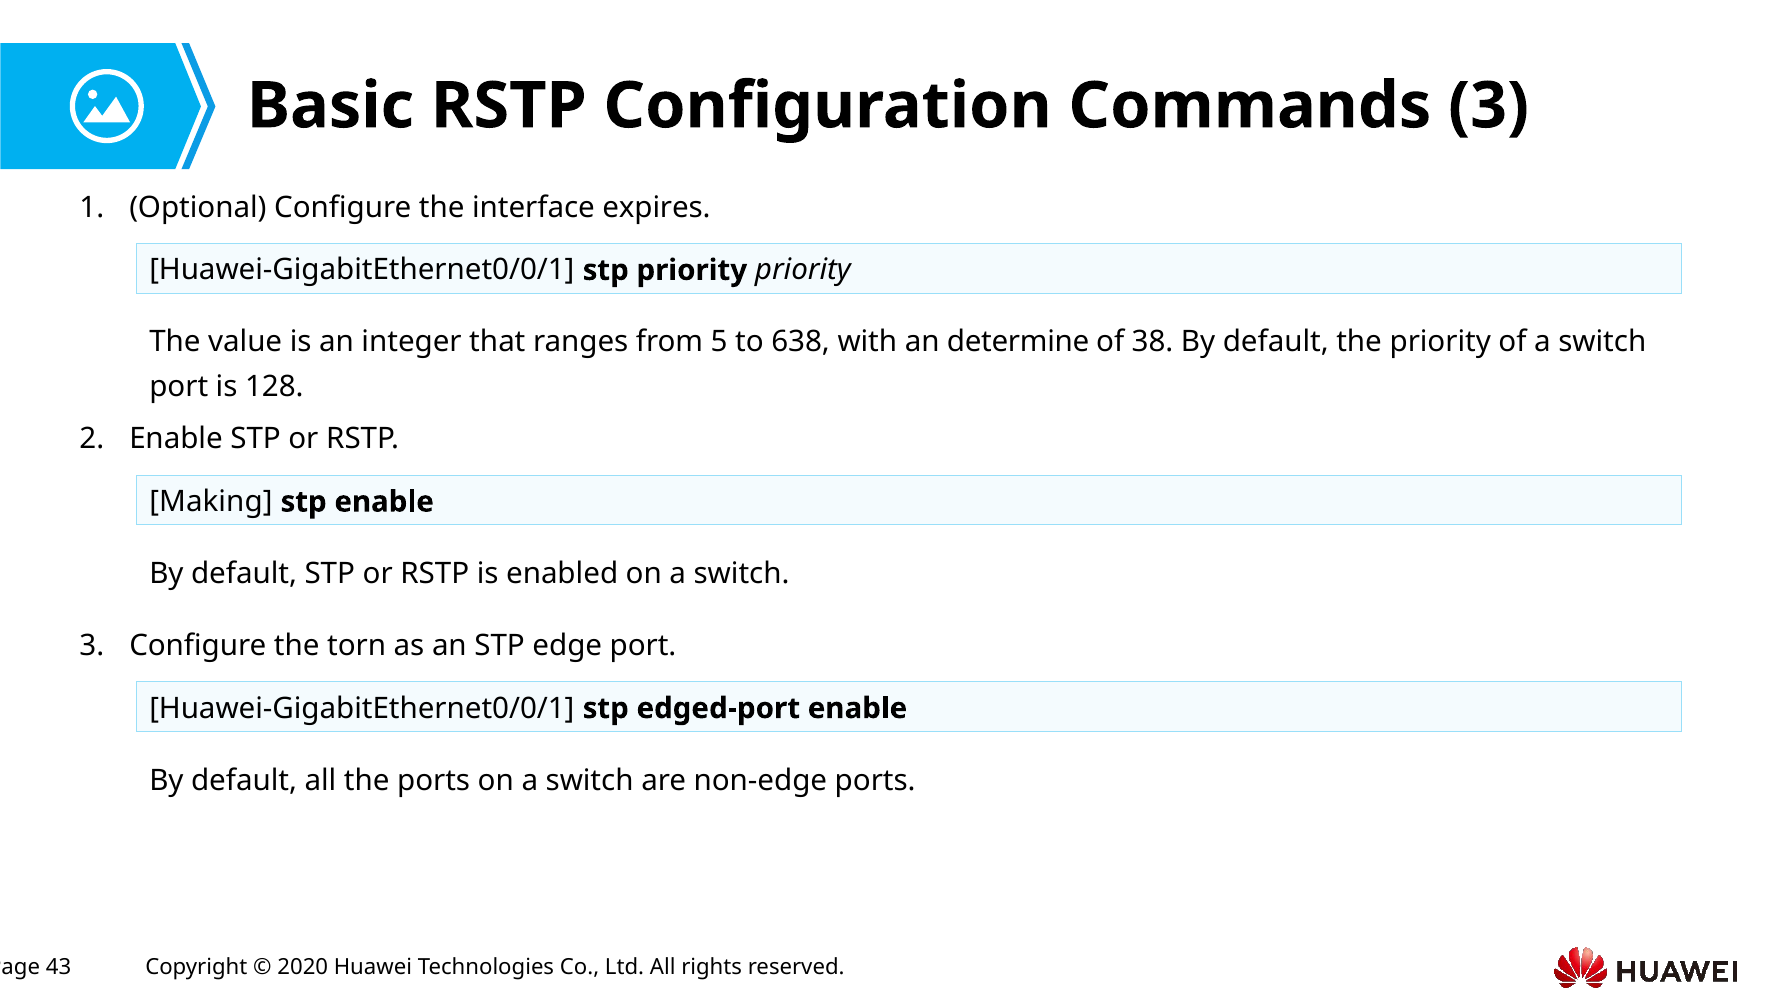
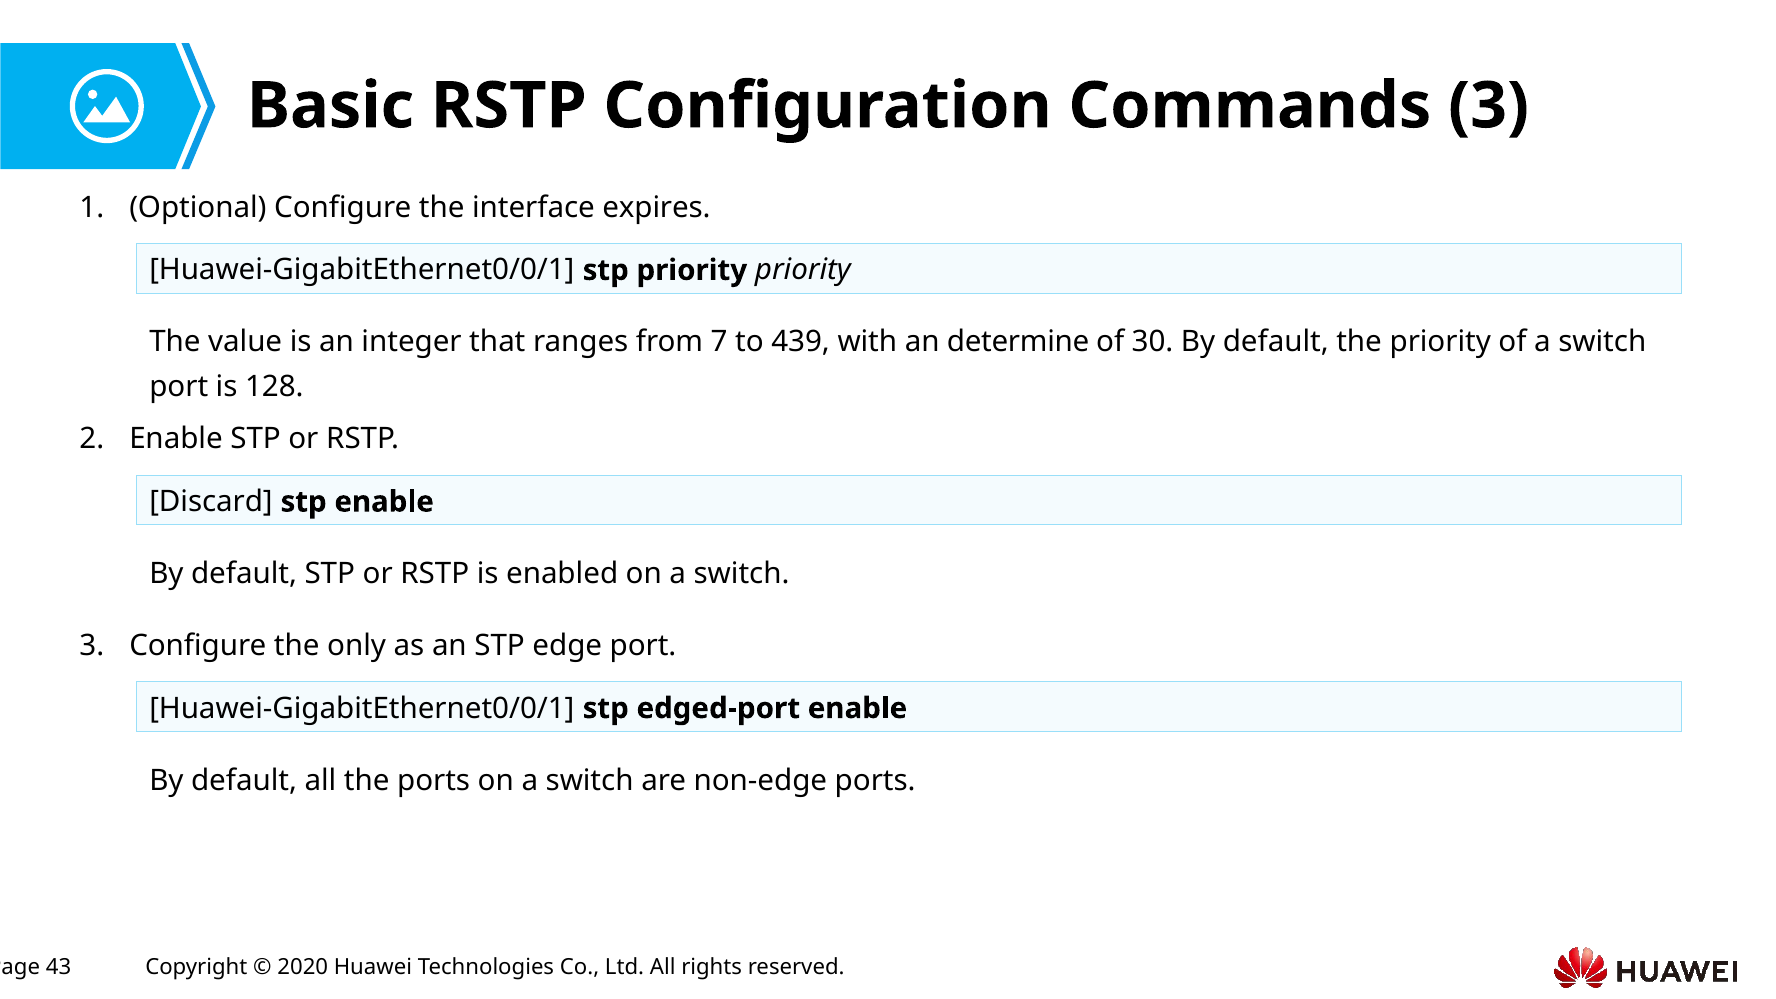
5: 5 -> 7
638: 638 -> 439
38: 38 -> 30
Making: Making -> Discard
torn: torn -> only
